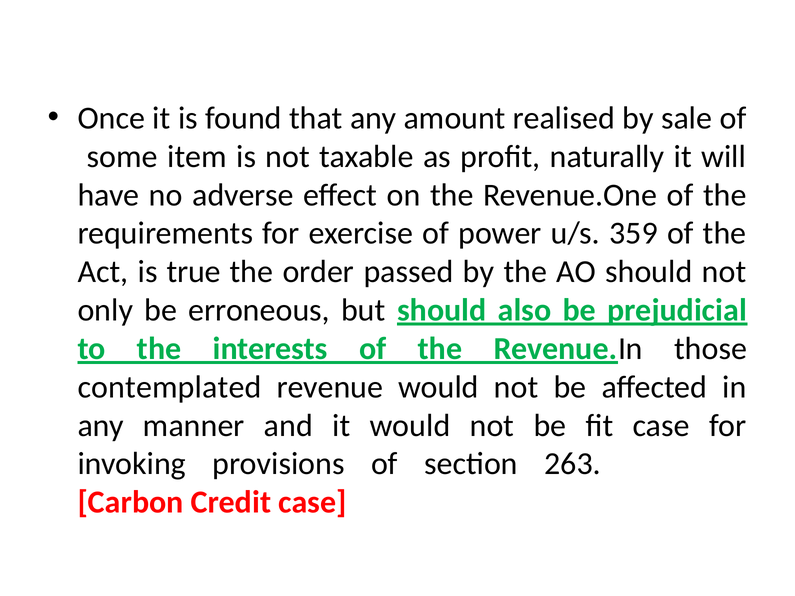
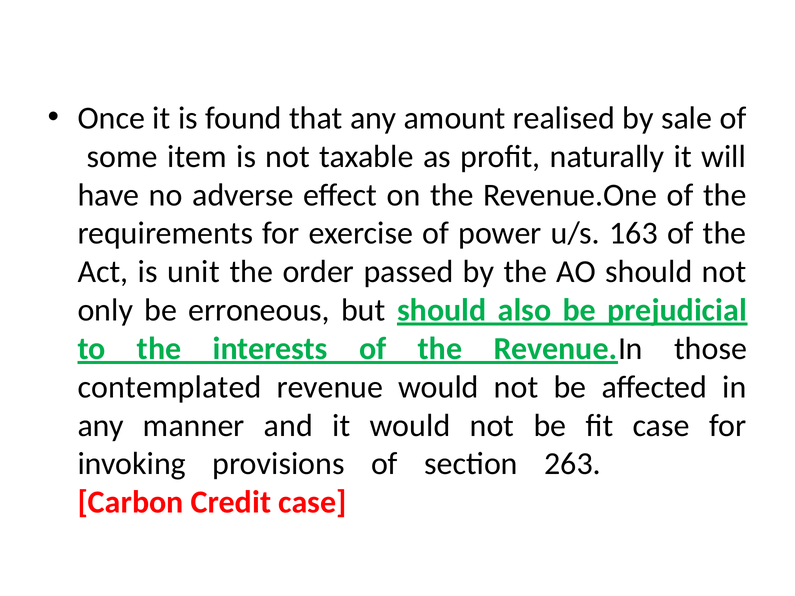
359: 359 -> 163
true: true -> unit
